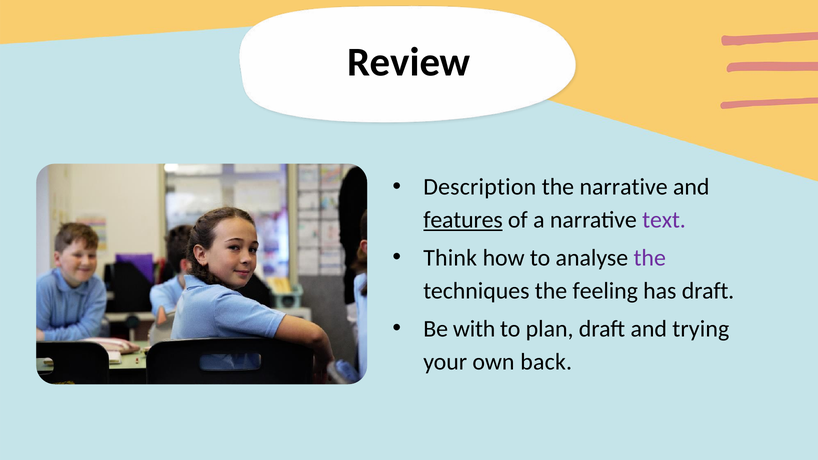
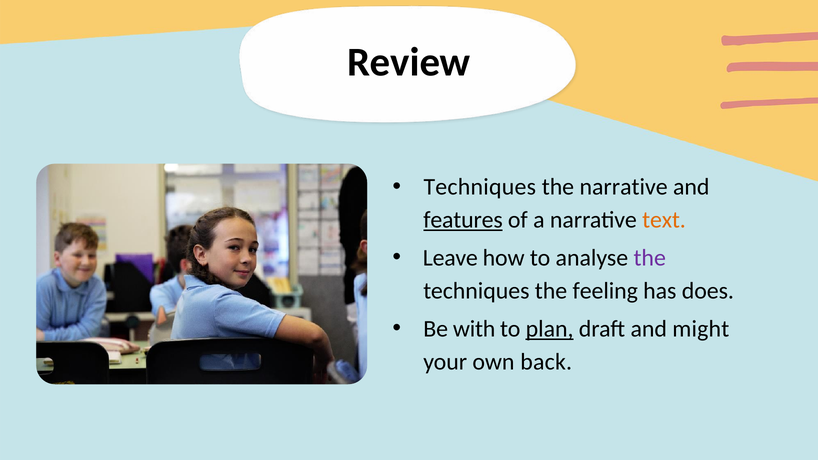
Description at (480, 187): Description -> Techniques
text colour: purple -> orange
Think: Think -> Leave
has draft: draft -> does
plan underline: none -> present
trying: trying -> might
